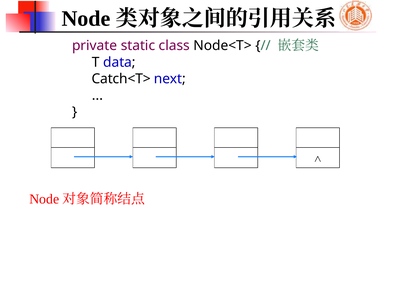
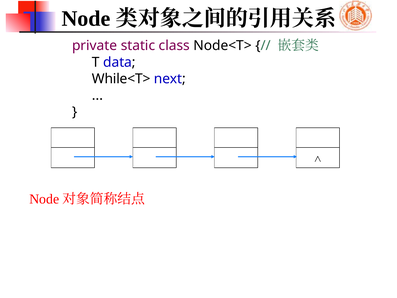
Catch<T>: Catch<T> -> While<T>
